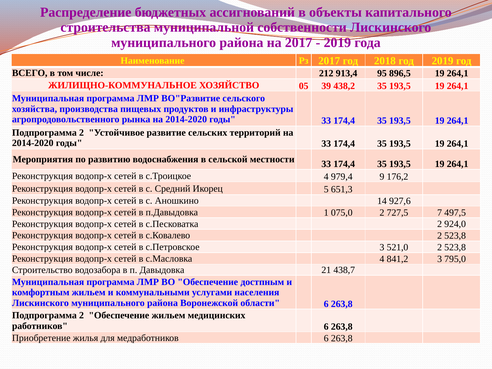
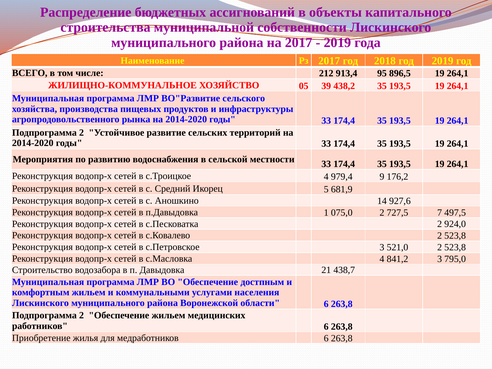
651,3: 651,3 -> 681,9
